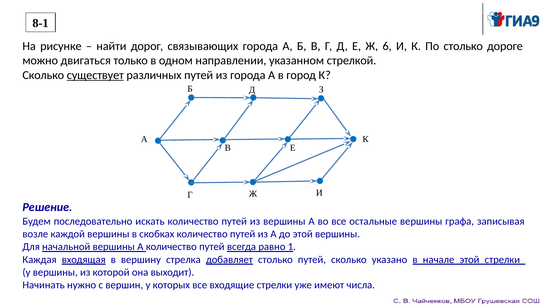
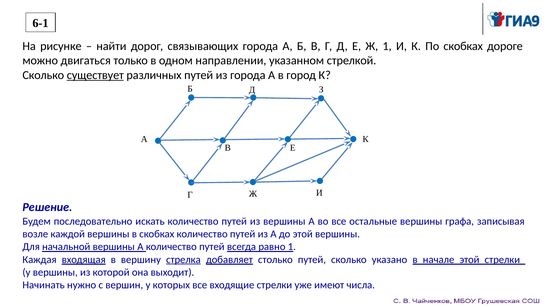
8-1: 8-1 -> 6-1
Ж 6: 6 -> 1
По столько: столько -> скобках
стрелка underline: none -> present
